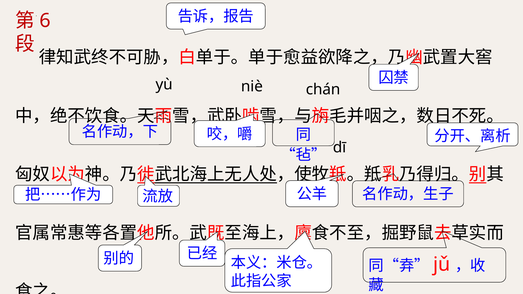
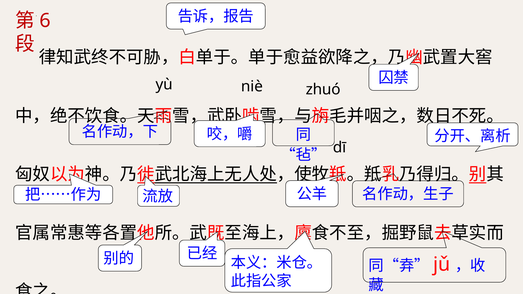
chán: chán -> zhuó
